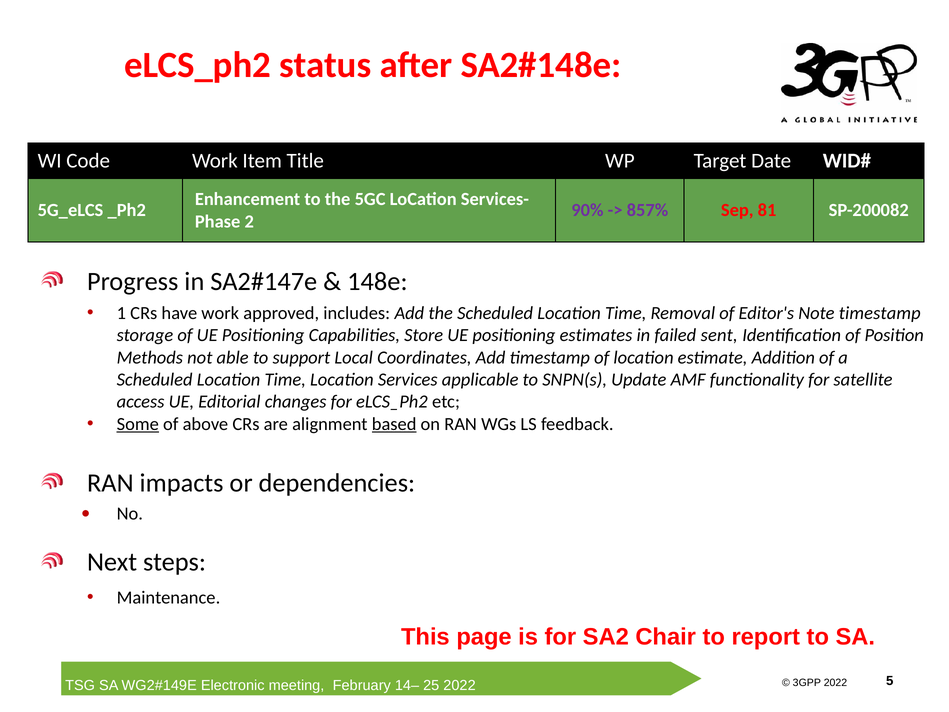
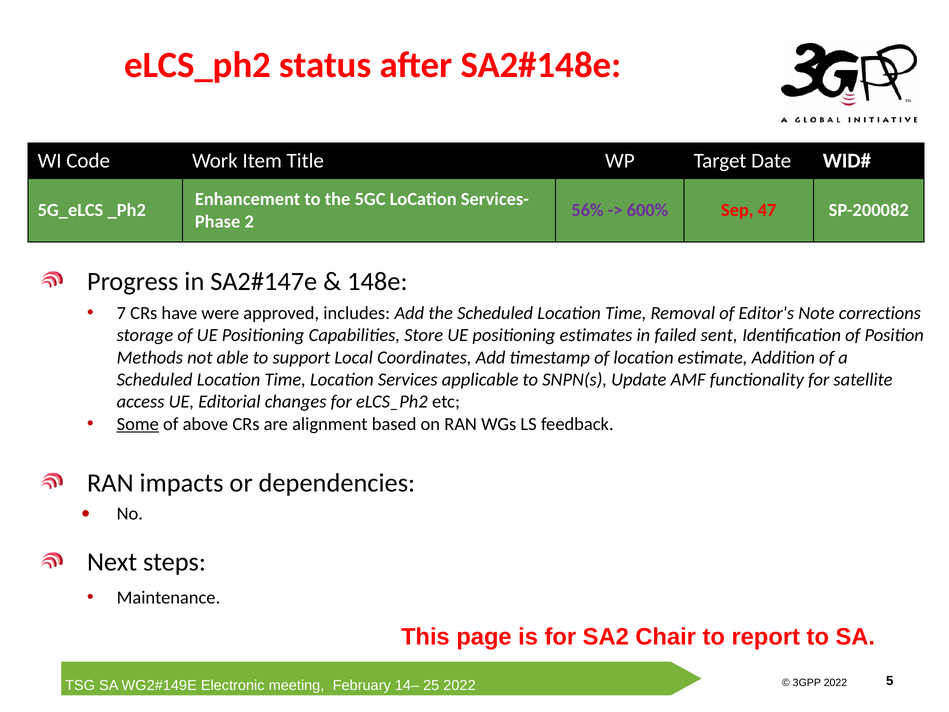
90%: 90% -> 56%
857%: 857% -> 600%
81: 81 -> 47
1: 1 -> 7
have work: work -> were
Note timestamp: timestamp -> corrections
based underline: present -> none
